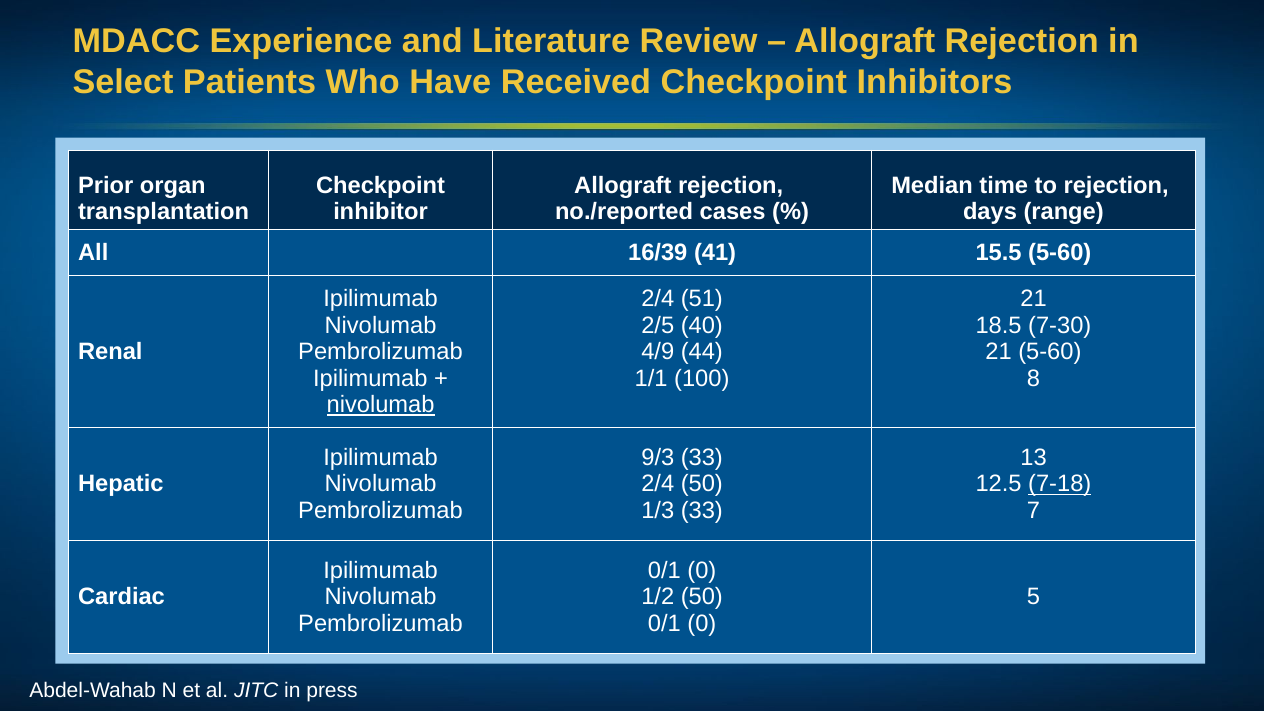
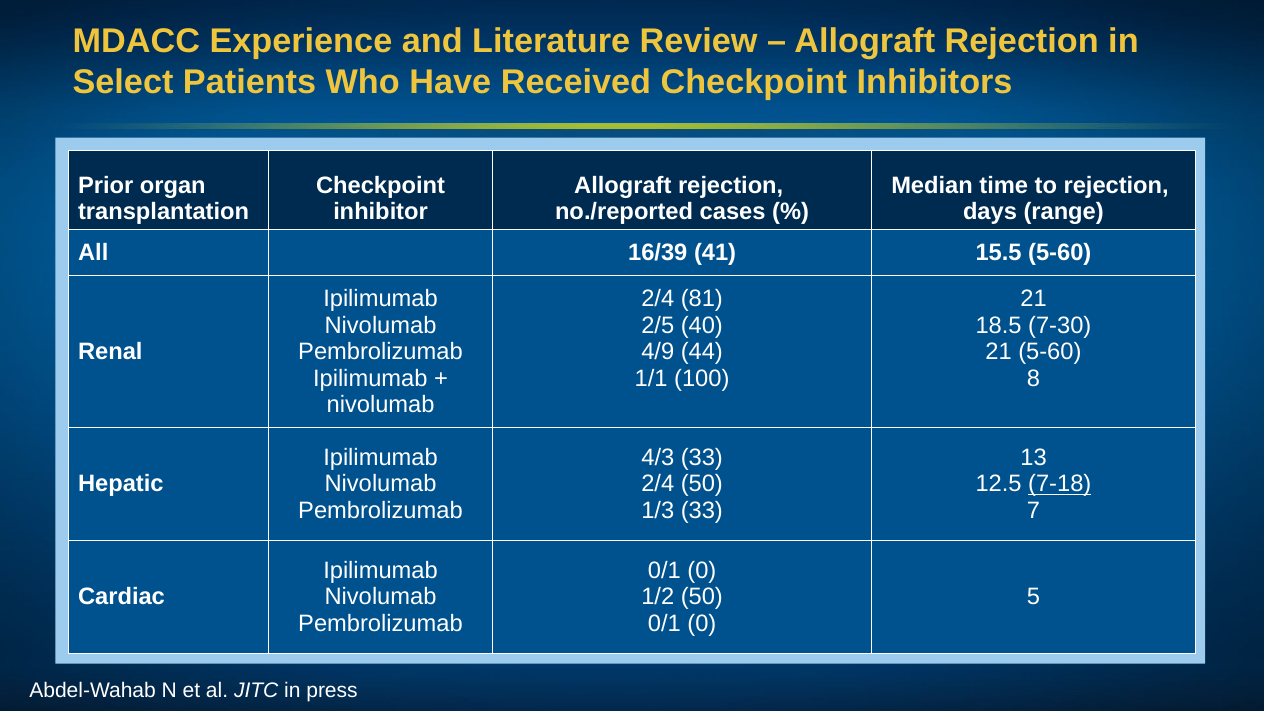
51: 51 -> 81
nivolumab at (381, 405) underline: present -> none
9/3: 9/3 -> 4/3
